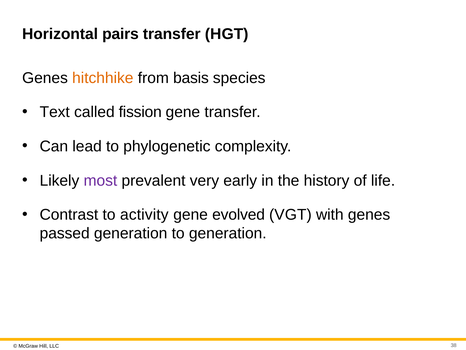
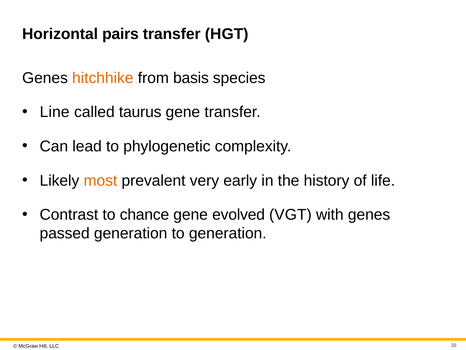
Text: Text -> Line
fission: fission -> taurus
most colour: purple -> orange
activity: activity -> chance
